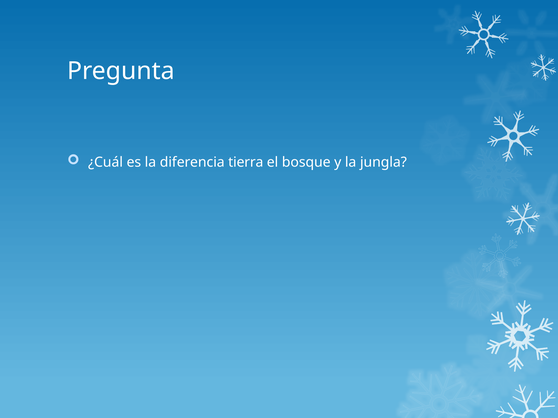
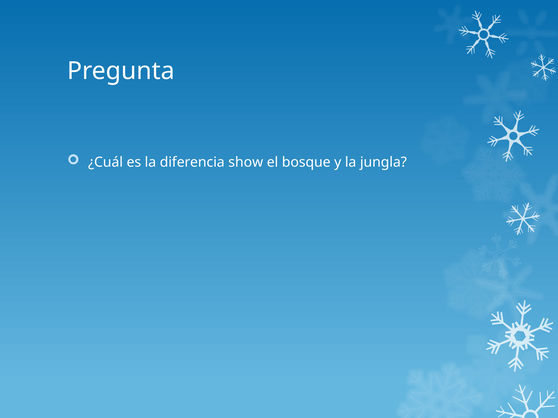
tierra: tierra -> show
